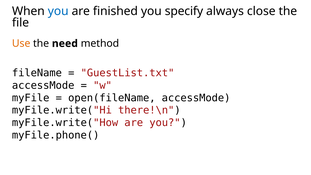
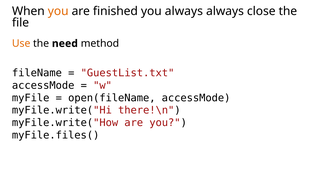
you at (58, 11) colour: blue -> orange
you specify: specify -> always
myFile.phone(: myFile.phone( -> myFile.files(
